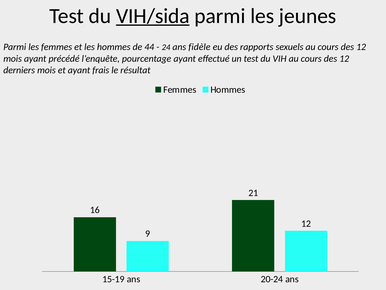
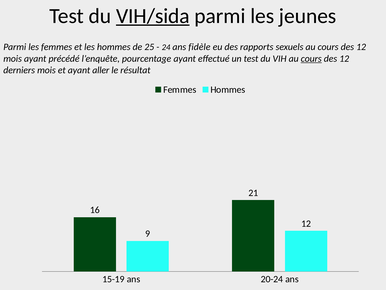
44: 44 -> 25
cours at (311, 59) underline: none -> present
frais: frais -> aller
